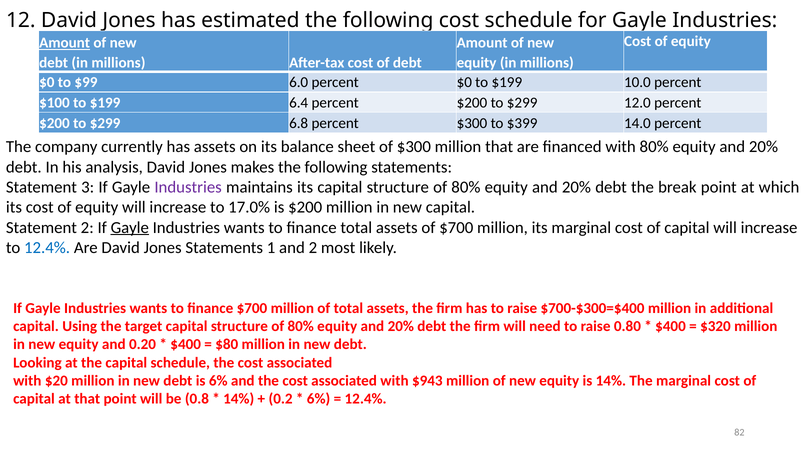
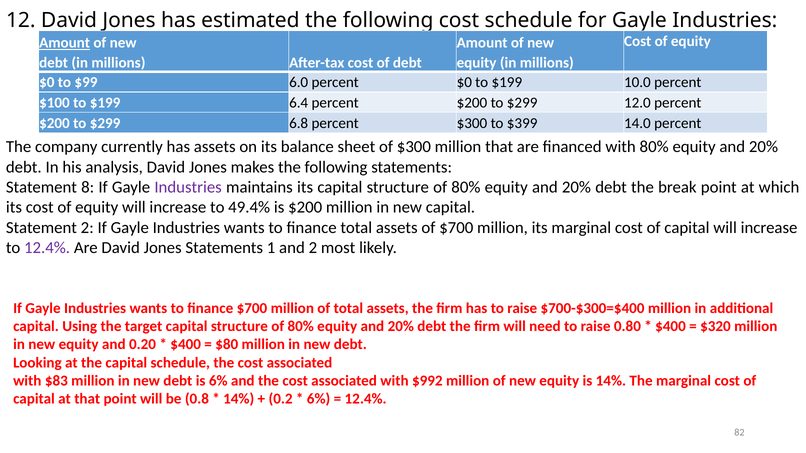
3: 3 -> 8
17.0%: 17.0% -> 49.4%
Gayle at (130, 228) underline: present -> none
12.4% at (47, 248) colour: blue -> purple
$20: $20 -> $83
$943: $943 -> $992
